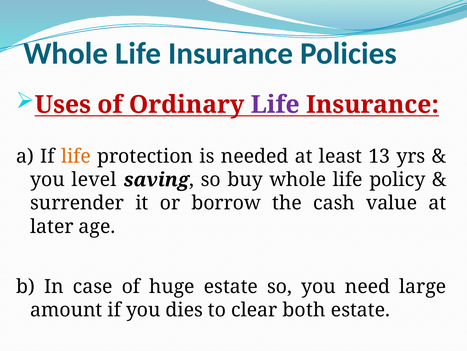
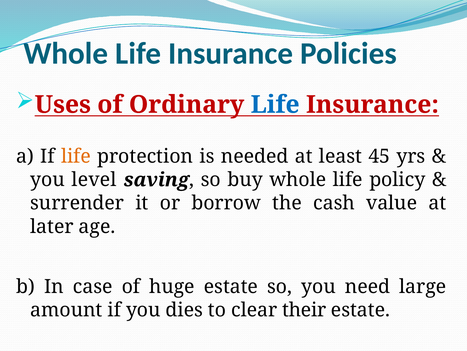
Life at (275, 104) colour: purple -> blue
13: 13 -> 45
both: both -> their
